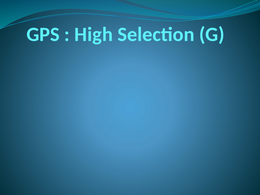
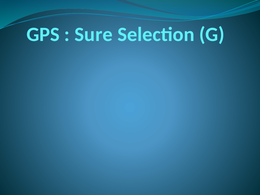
High: High -> Sure
